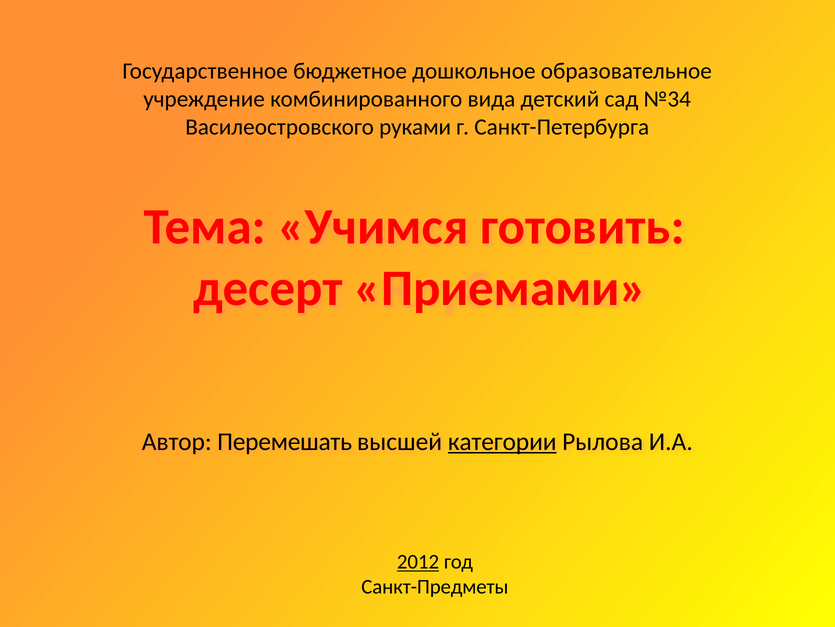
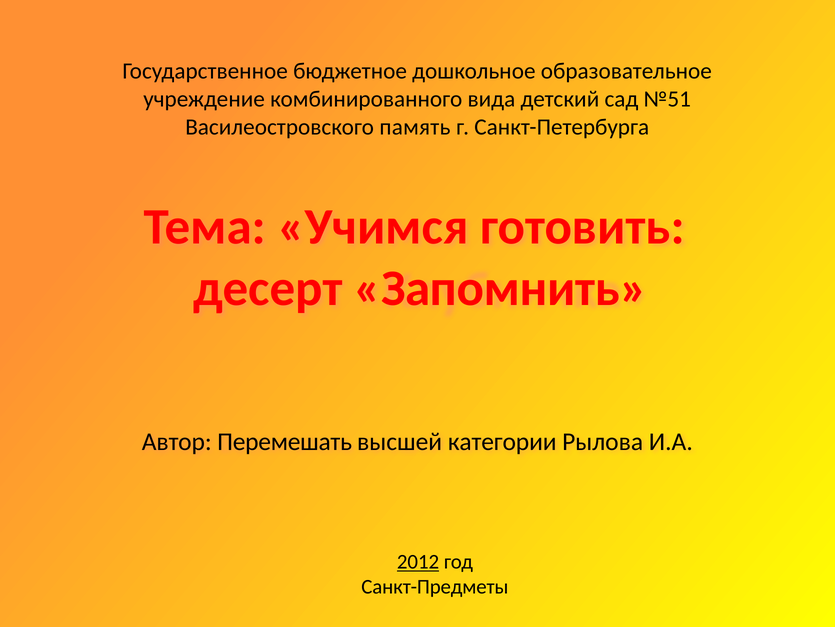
№34: №34 -> №51
руками: руками -> память
Приемами: Приемами -> Запомнить
категории underline: present -> none
